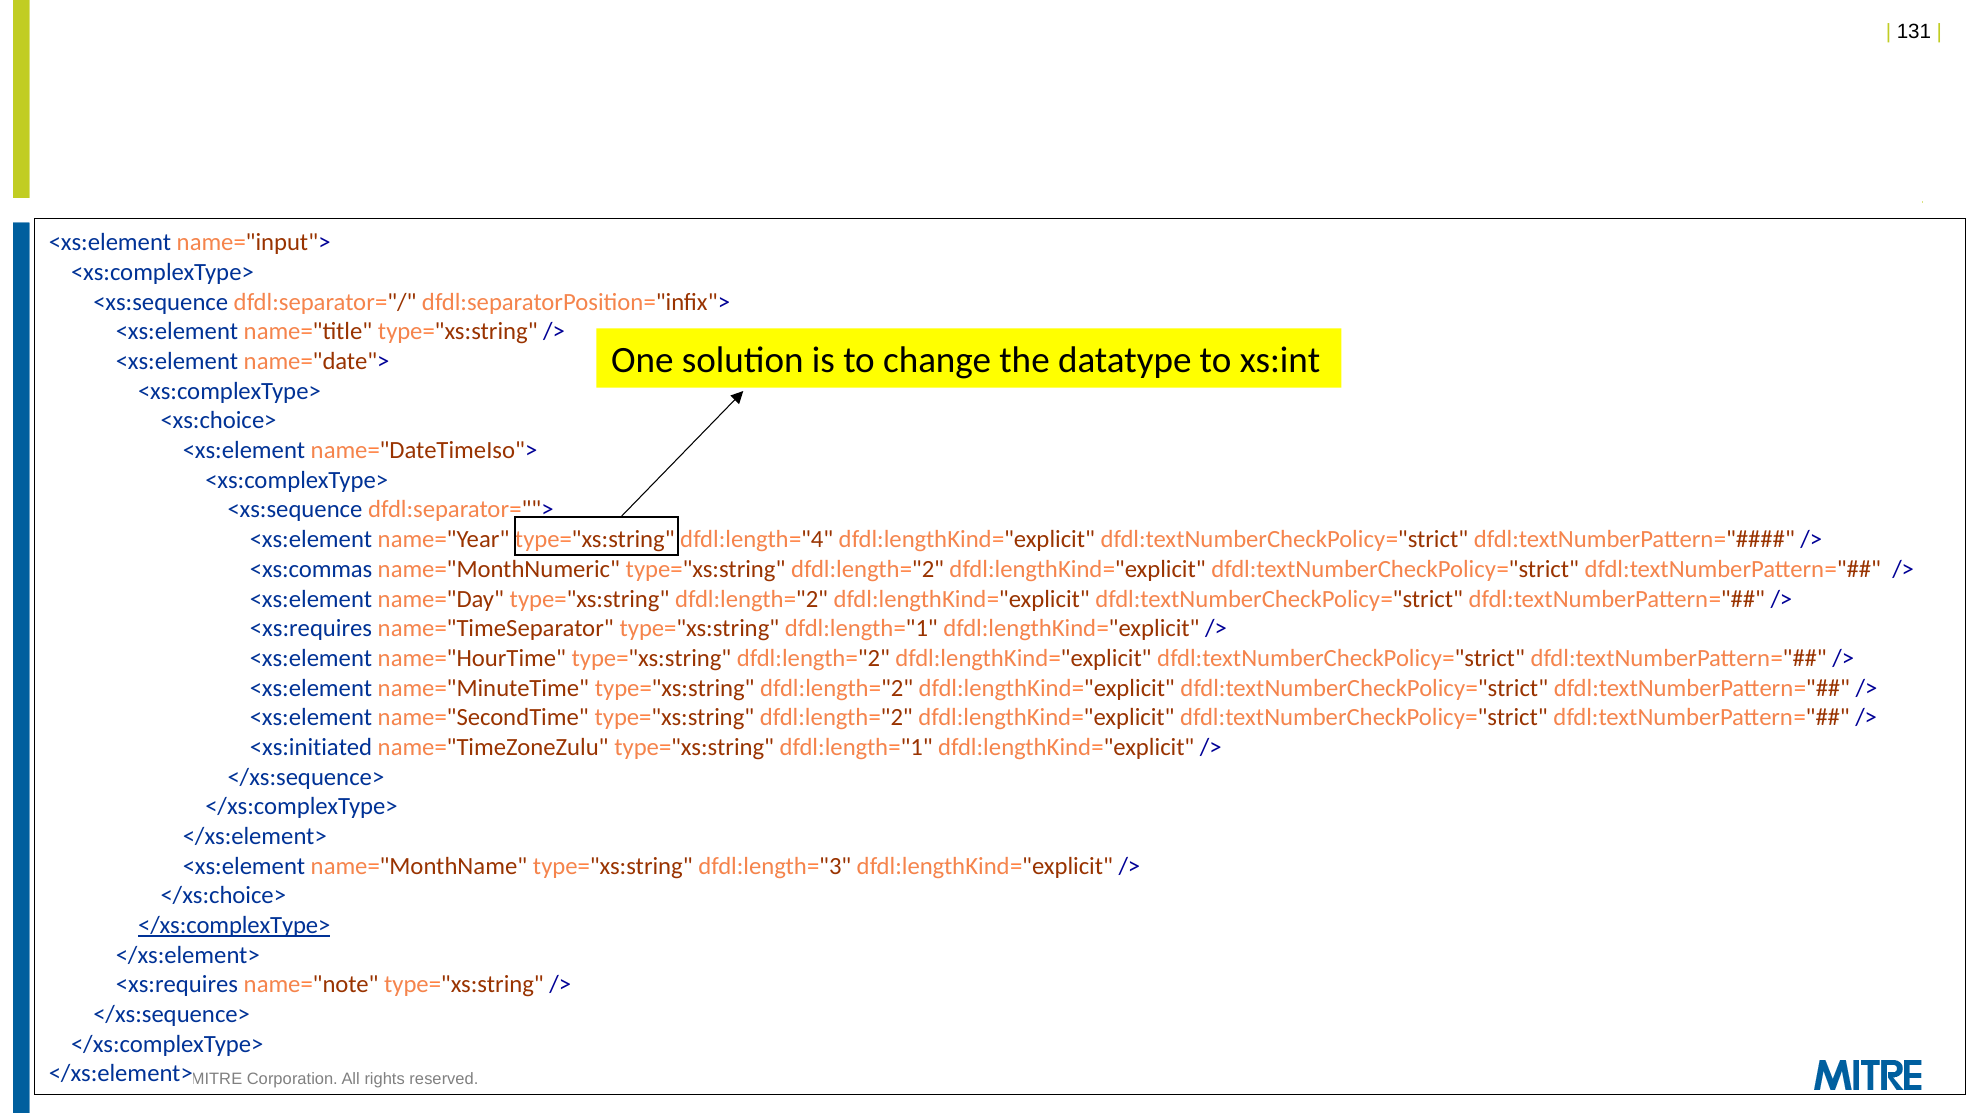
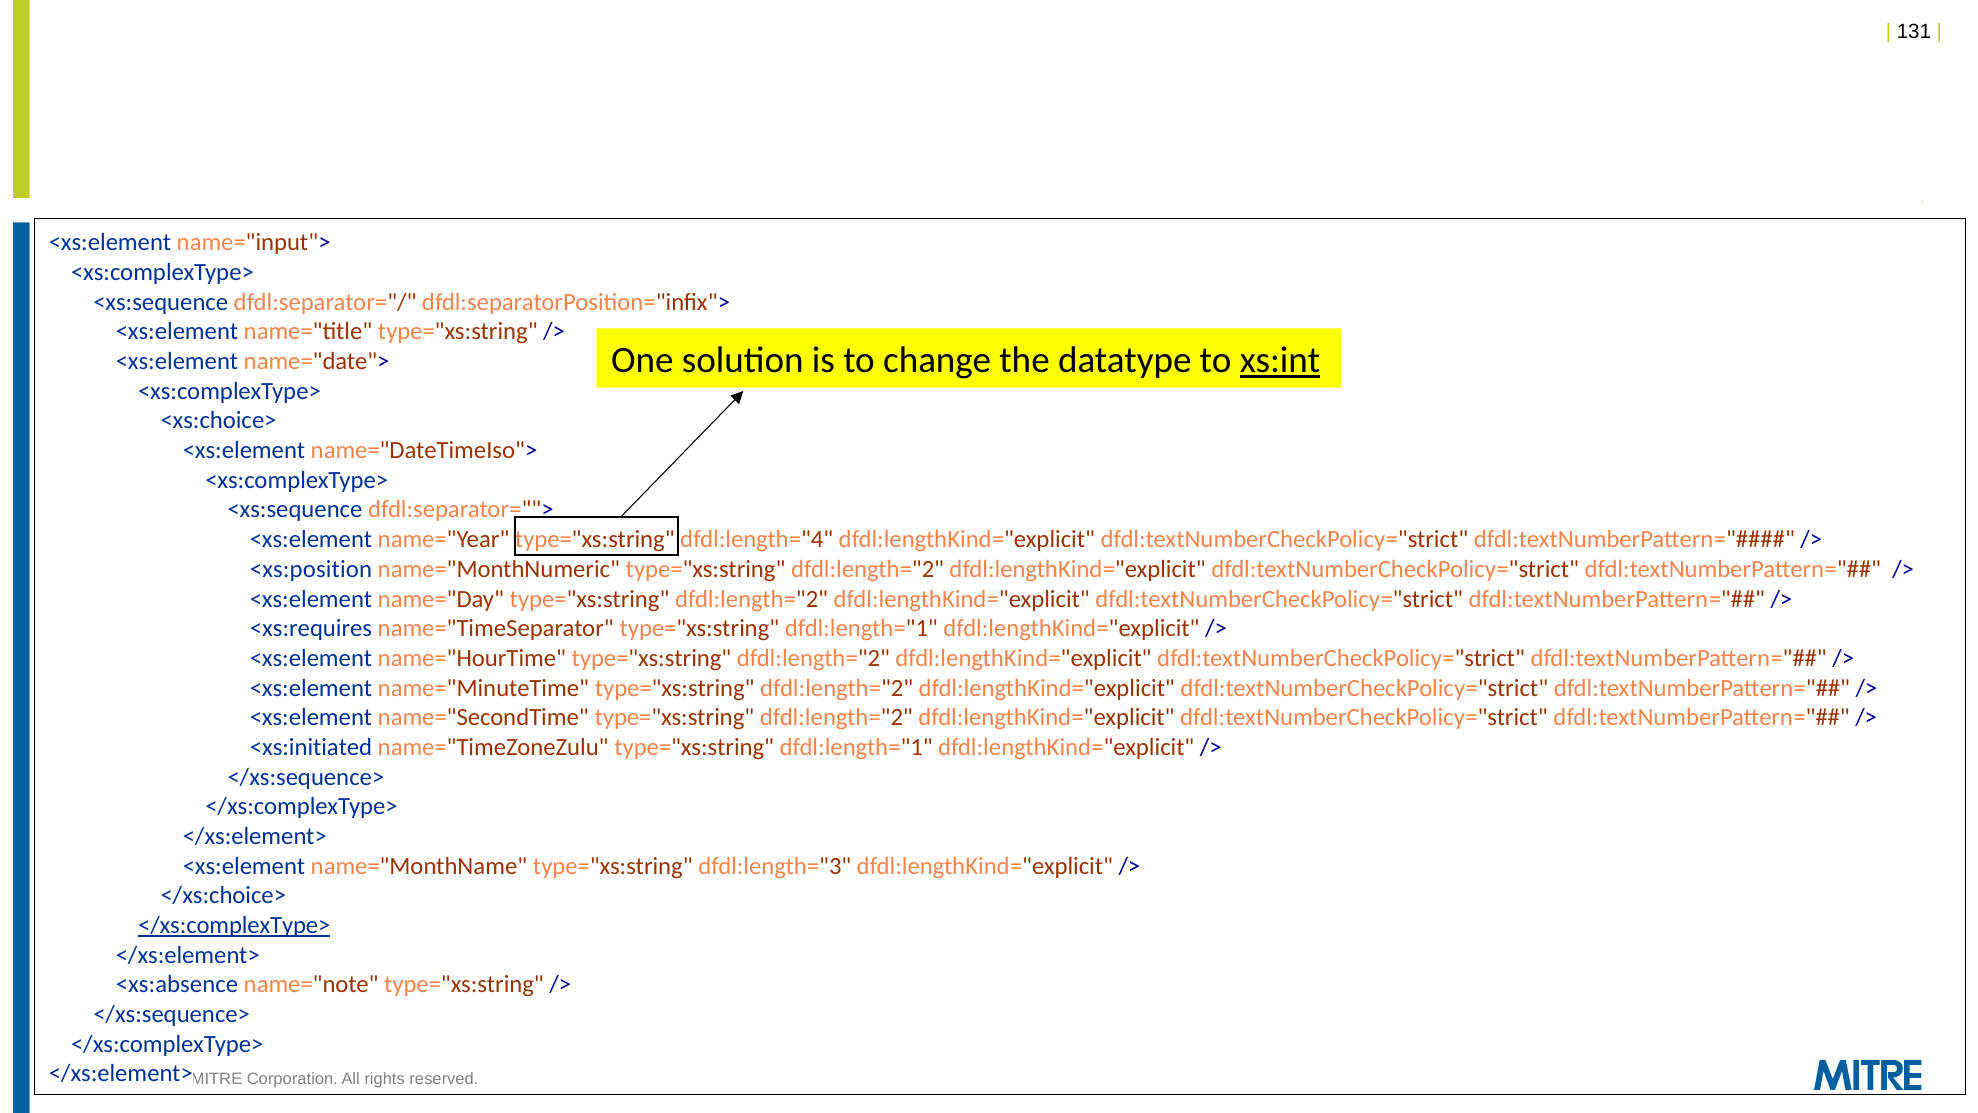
xs:int underline: none -> present
<xs:commas: <xs:commas -> <xs:position
<xs:requires at (177, 984): <xs:requires -> <xs:absence
